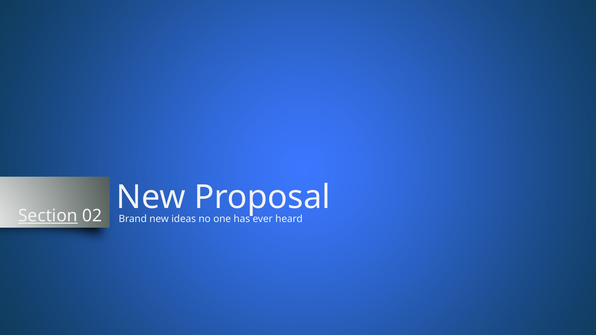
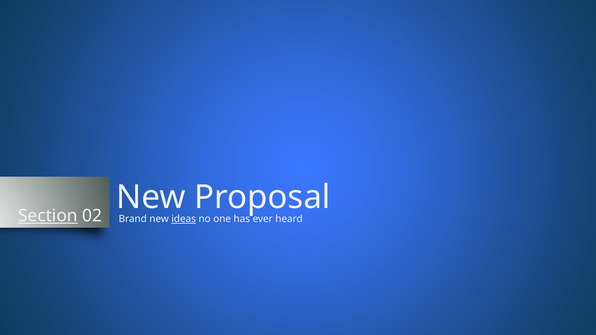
ideas underline: none -> present
